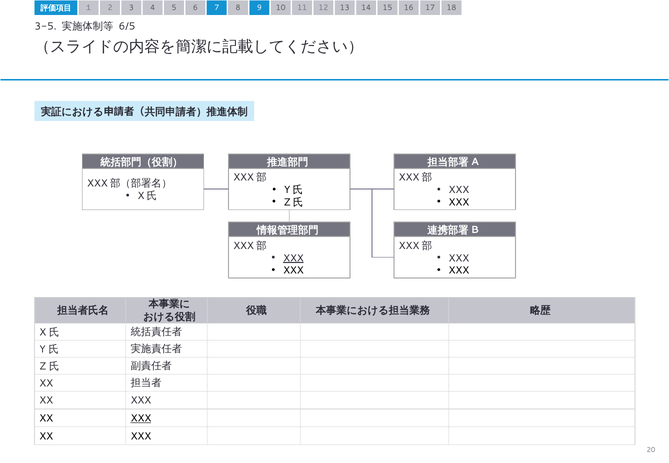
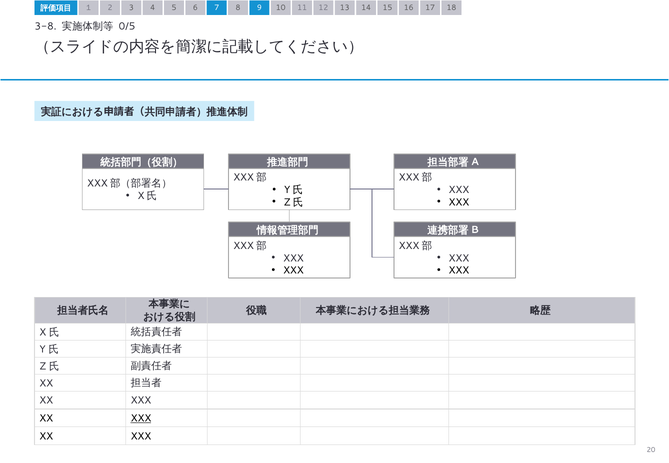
3-5: 3-5 -> 3-8
6/5: 6/5 -> 0/5
XXX at (293, 258) underline: present -> none
